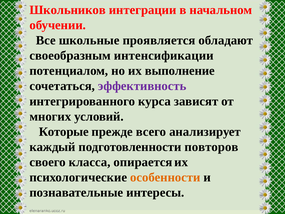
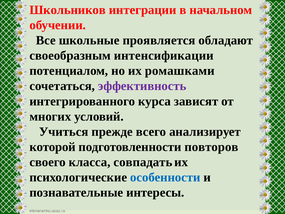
выполнение: выполнение -> ромашками
Которые: Которые -> Учиться
каждый: каждый -> которой
опирается: опирается -> совпадать
особенности colour: orange -> blue
